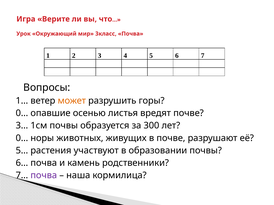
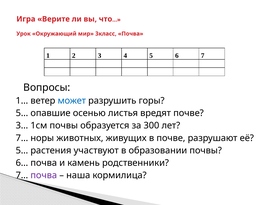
может colour: orange -> blue
0… at (22, 113): 0… -> 5…
0… at (22, 138): 0… -> 7…
